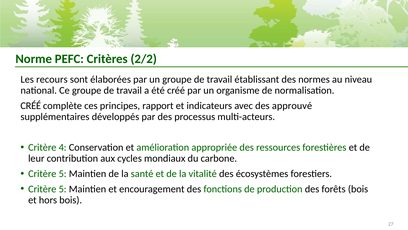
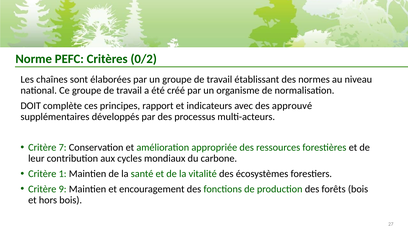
2/2: 2/2 -> 0/2
recours: recours -> chaînes
CRÉÉ at (31, 106): CRÉÉ -> DOIT
4: 4 -> 7
5 at (63, 173): 5 -> 1
5 at (63, 189): 5 -> 9
